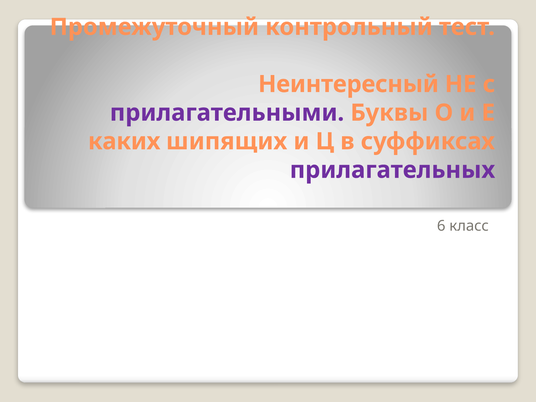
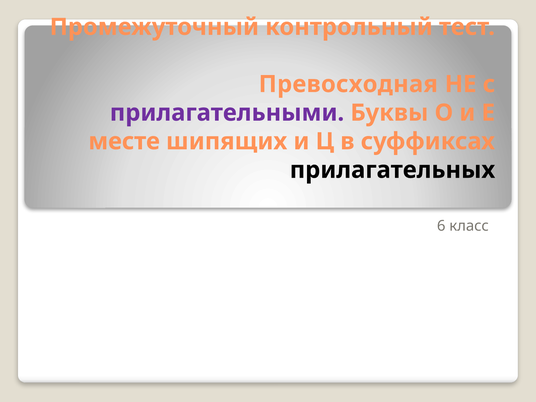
Неинтересный: Неинтересный -> Превосходная
каких: каких -> месте
прилагательных colour: purple -> black
